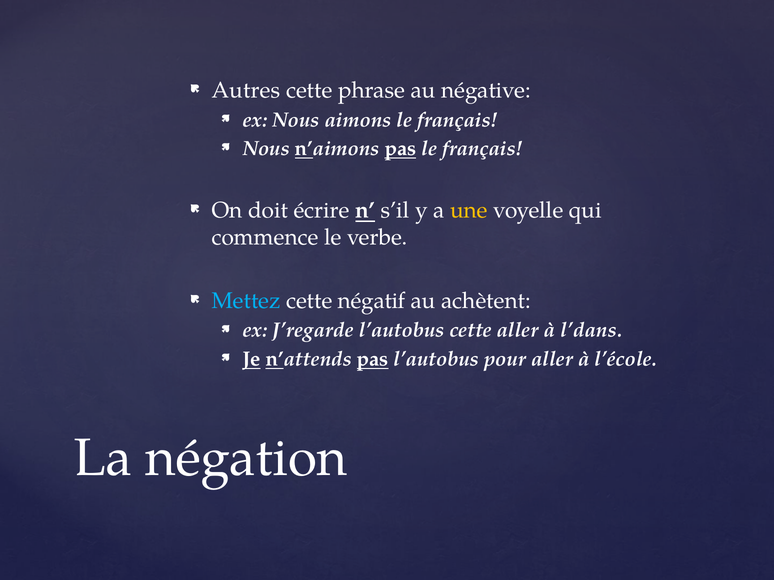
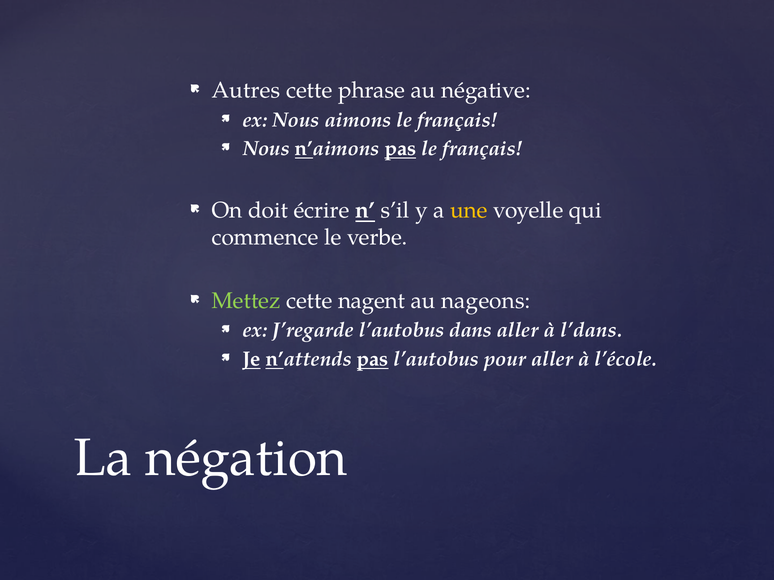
Mettez colour: light blue -> light green
négatif: négatif -> nagent
achètent: achètent -> nageons
l’autobus cette: cette -> dans
